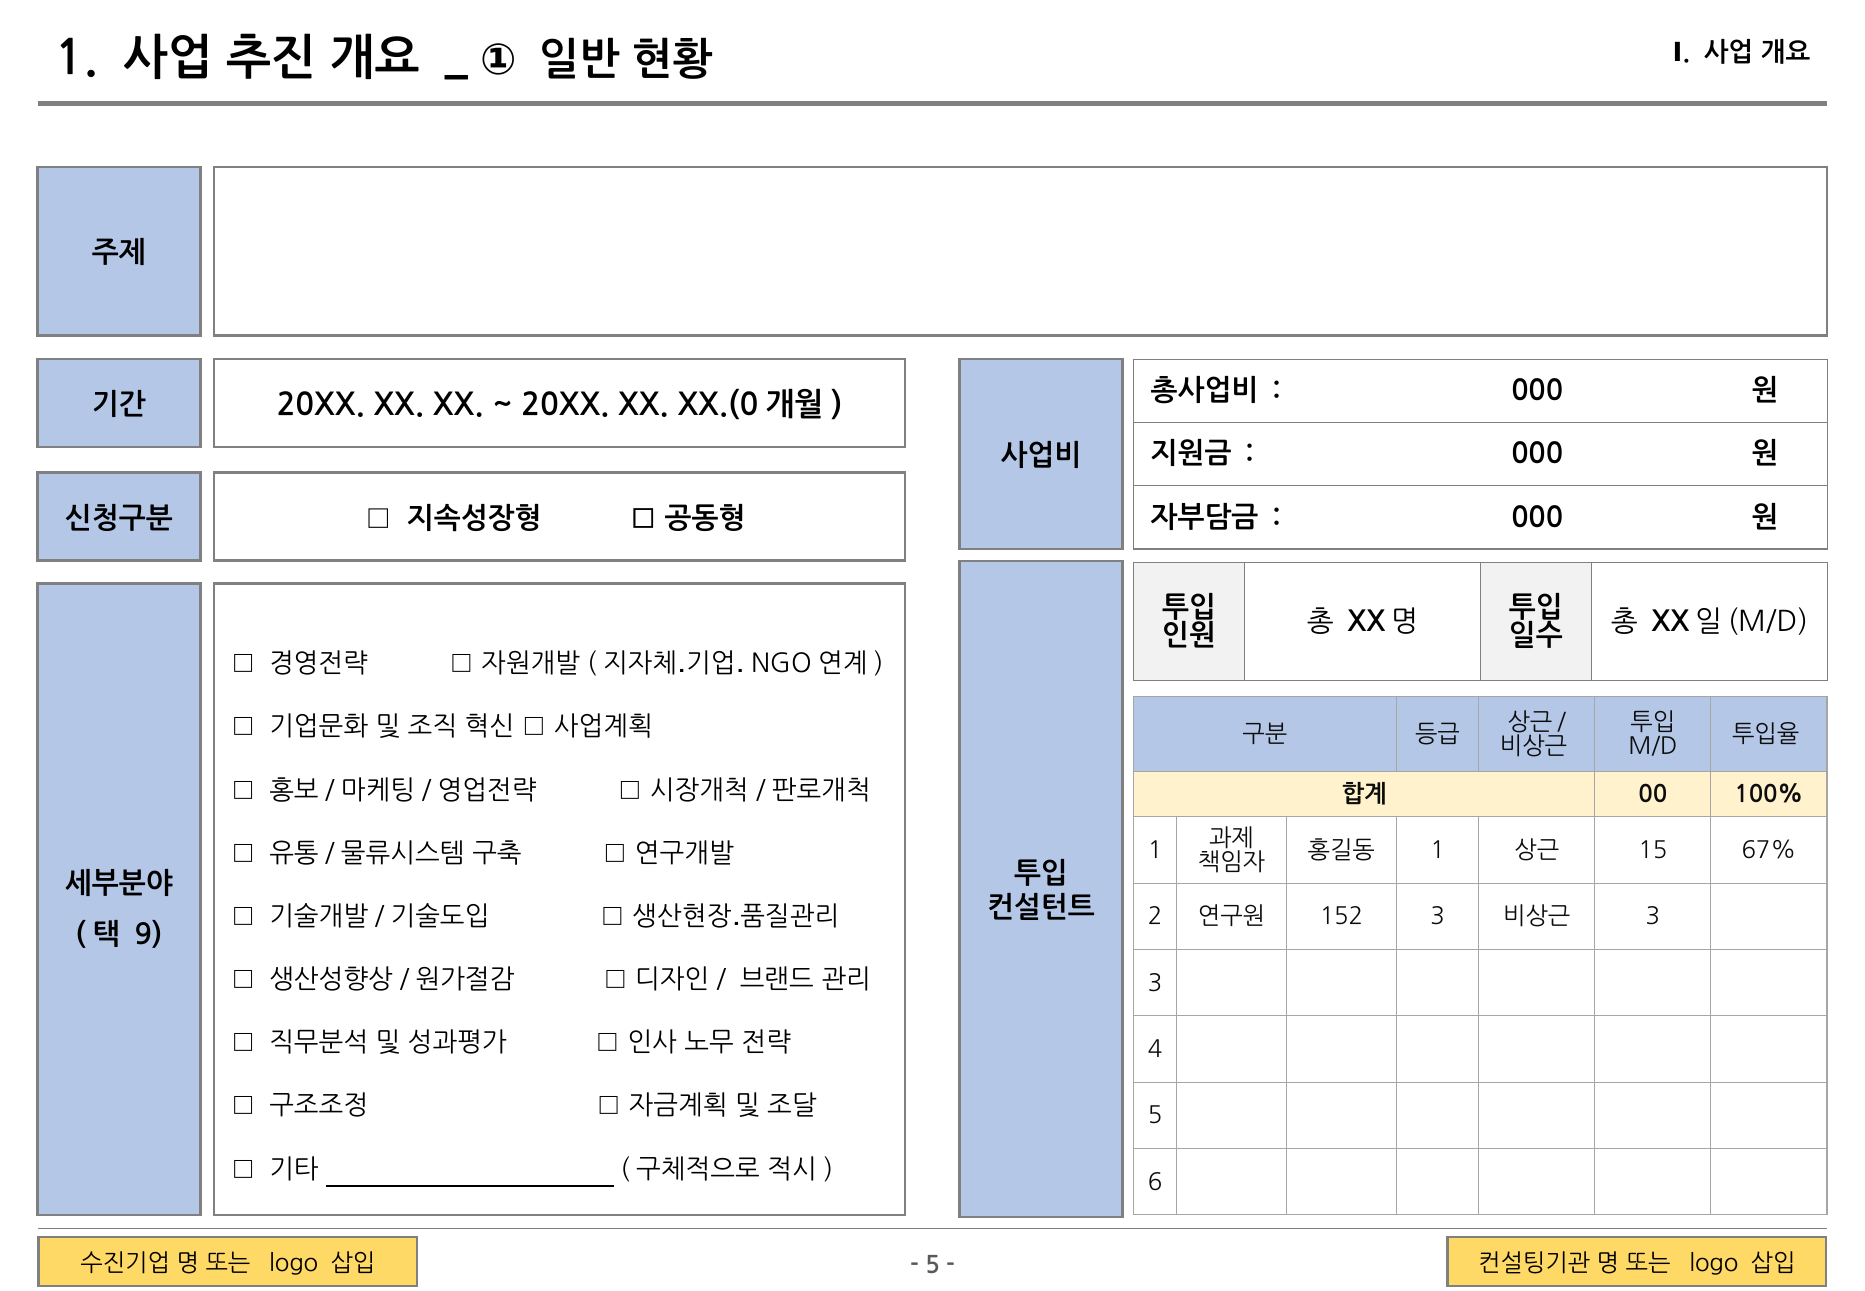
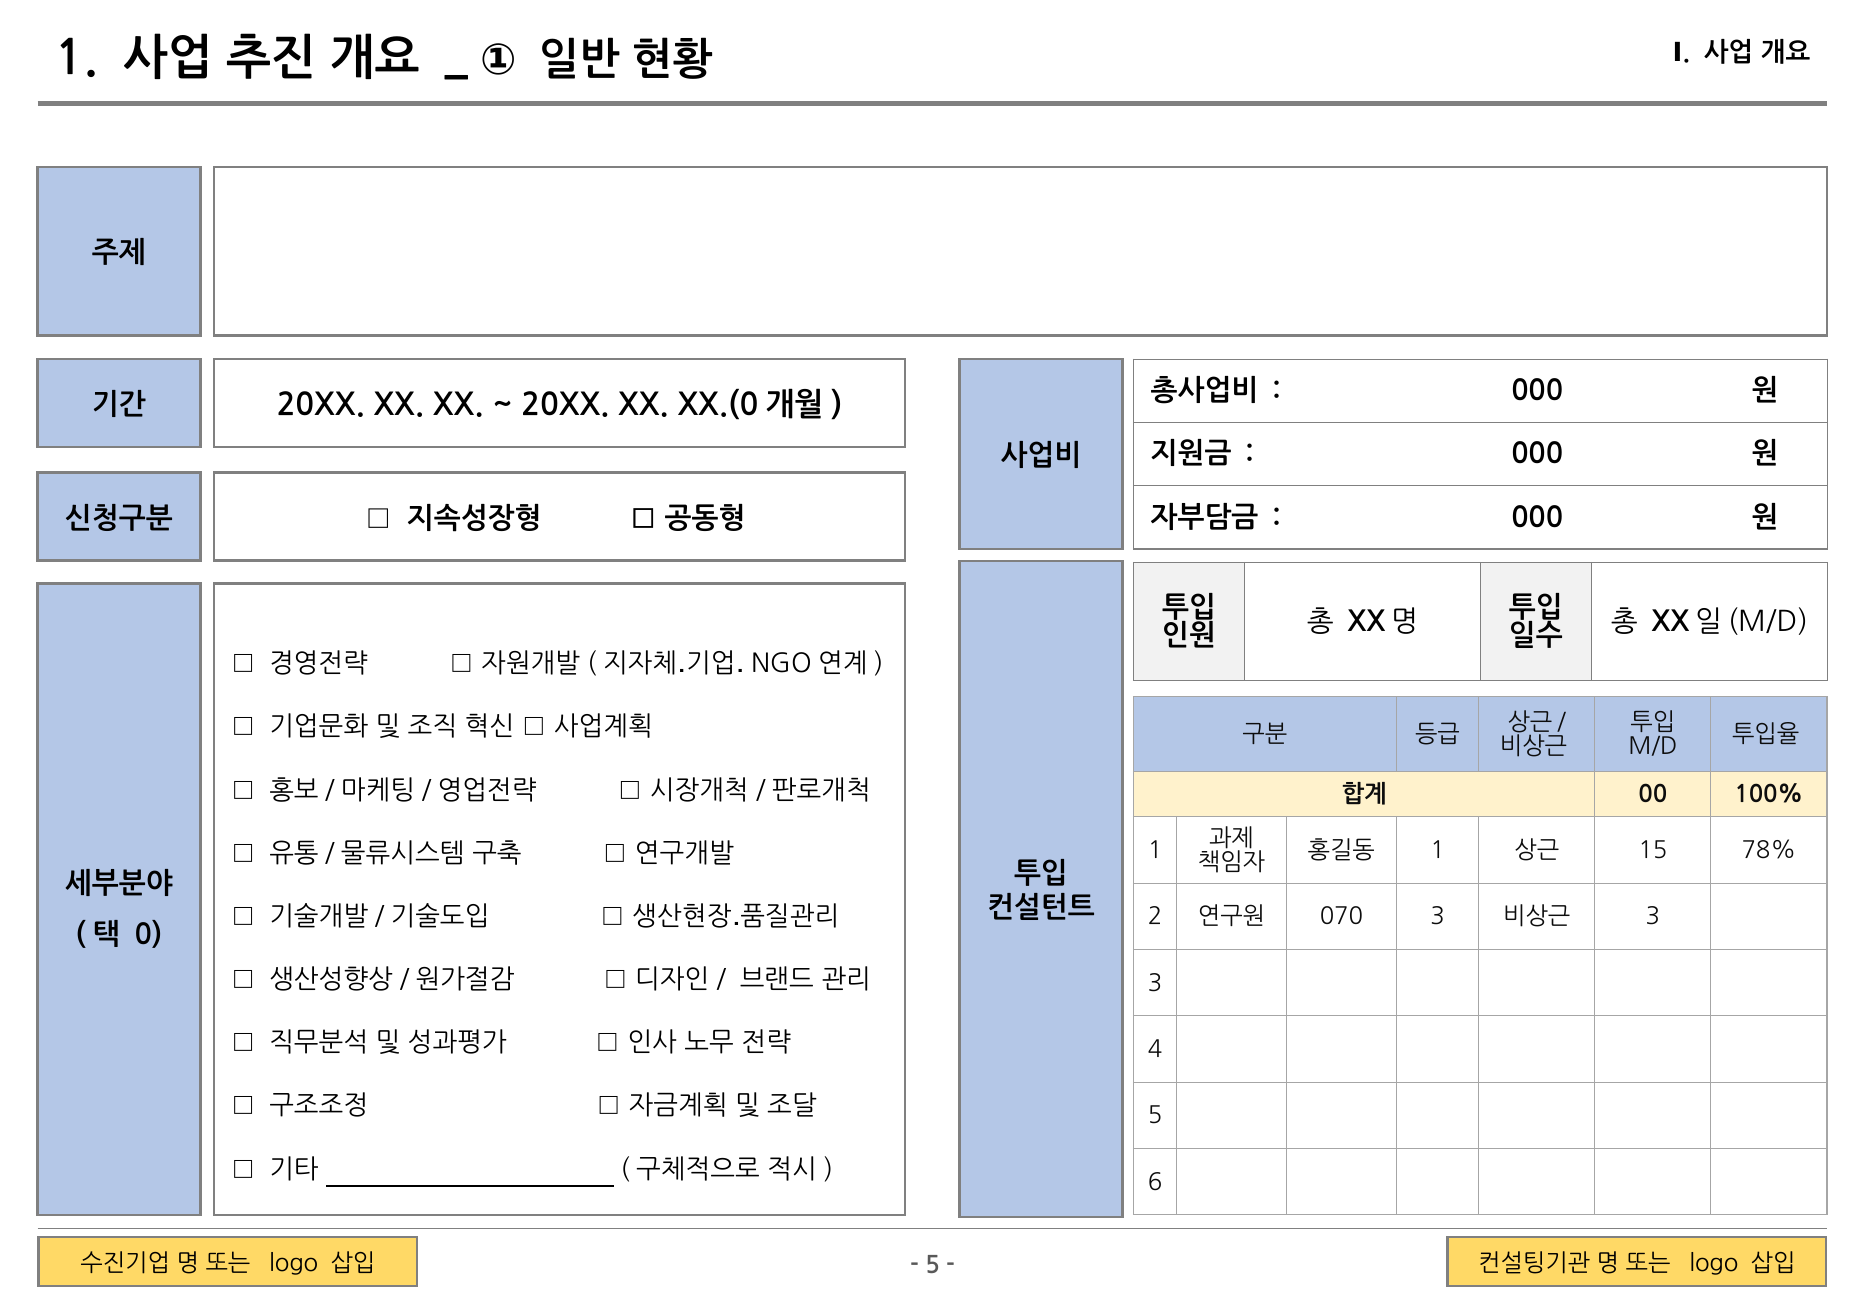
67%: 67% -> 78%
152: 152 -> 070
9: 9 -> 0
